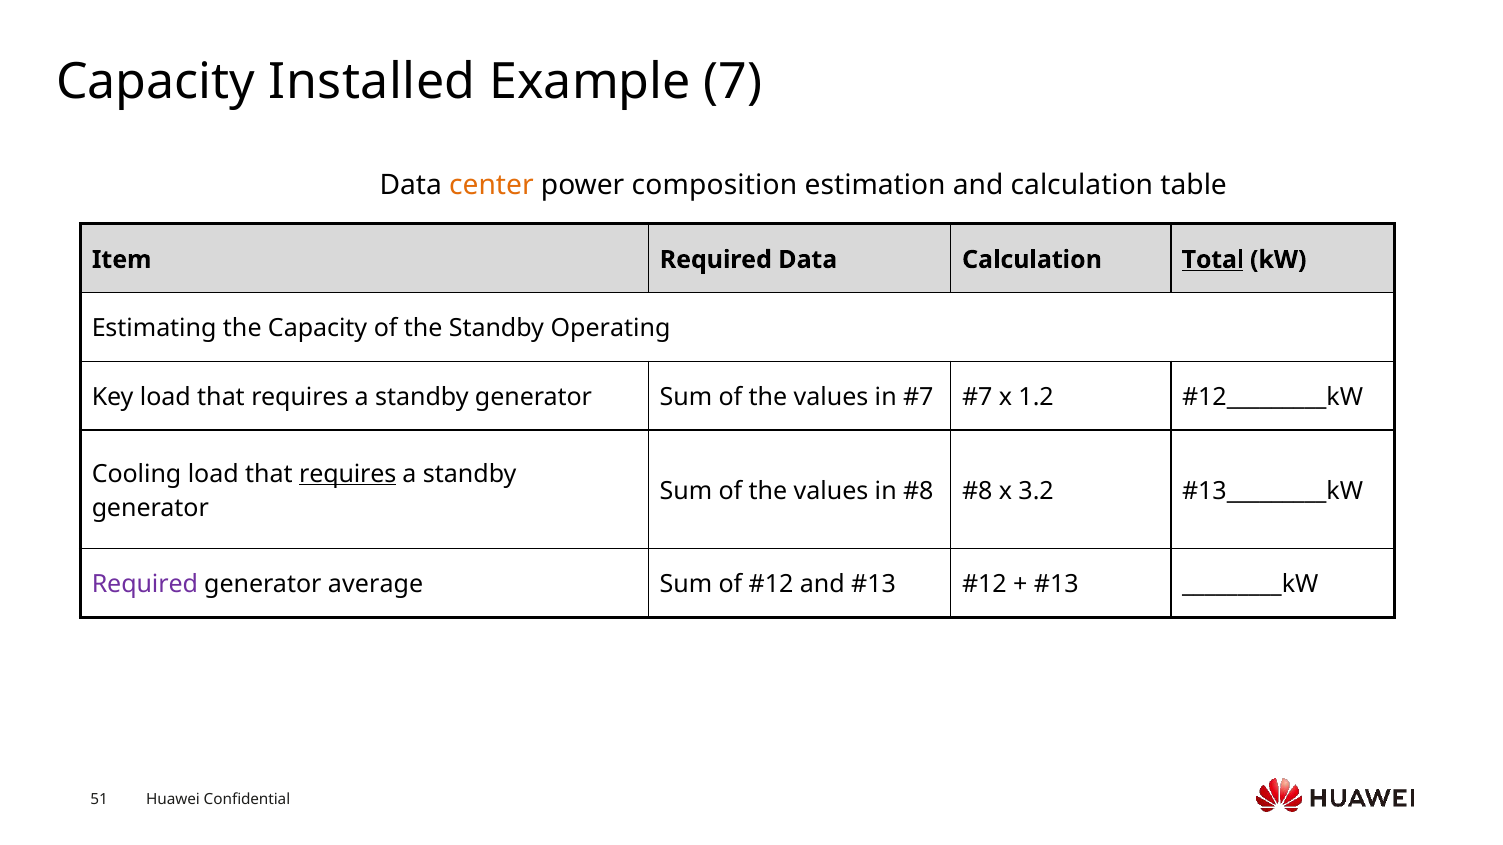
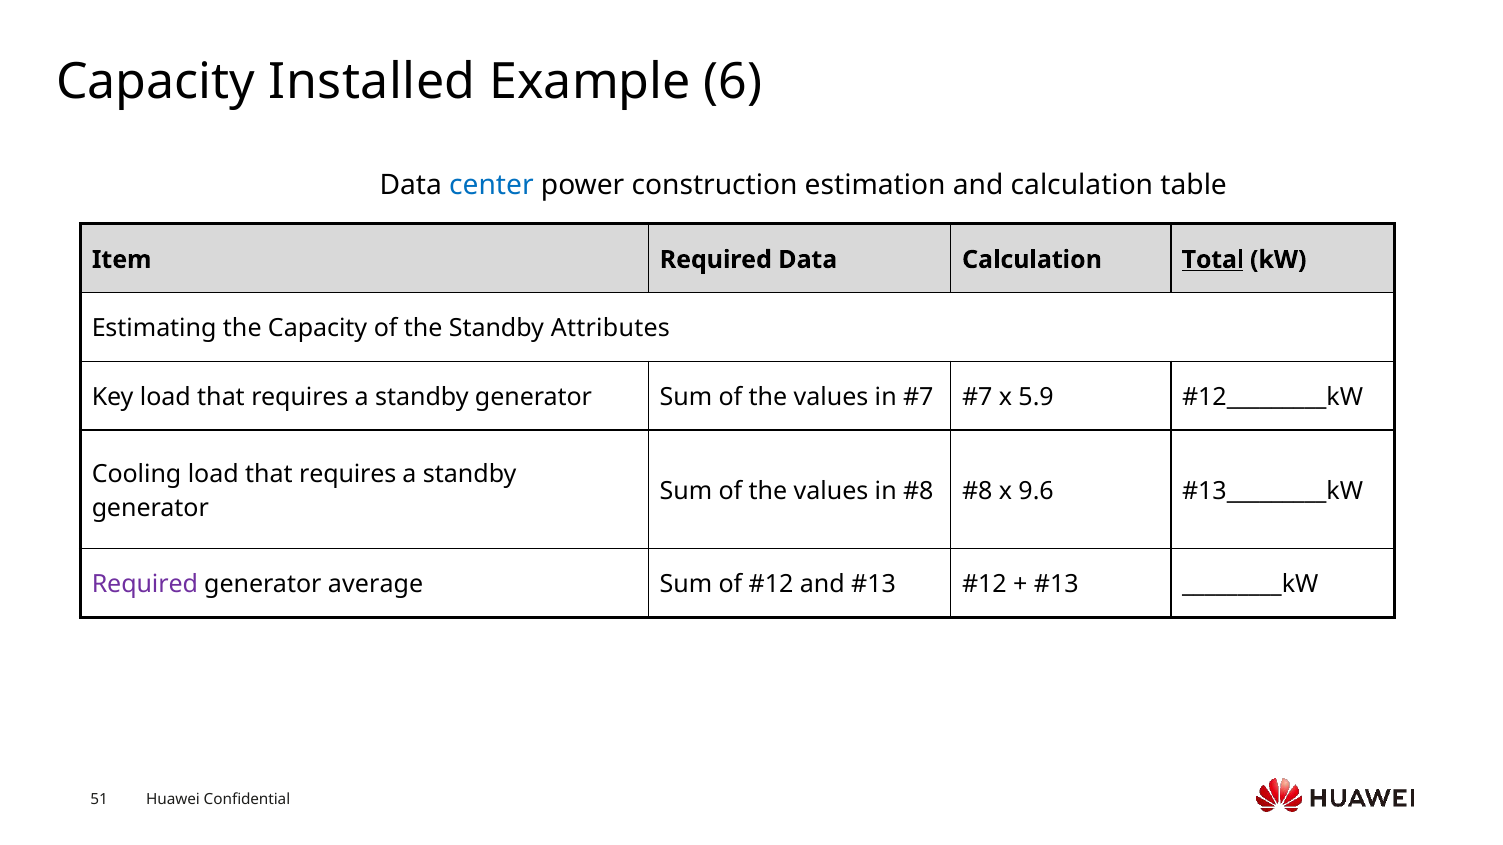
7: 7 -> 6
center colour: orange -> blue
composition: composition -> construction
Operating: Operating -> Attributes
1.2: 1.2 -> 5.9
requires at (348, 474) underline: present -> none
3.2: 3.2 -> 9.6
